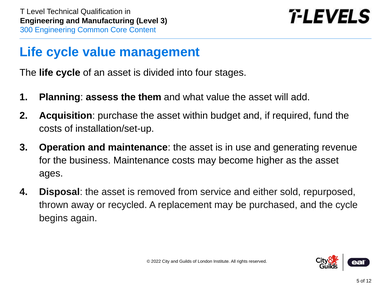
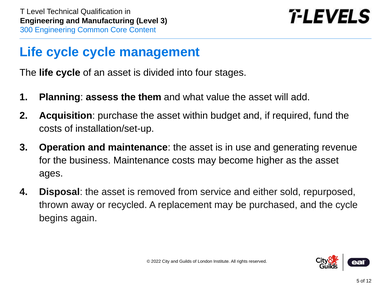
cycle value: value -> cycle
